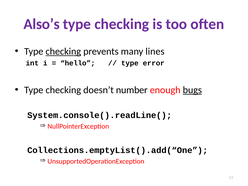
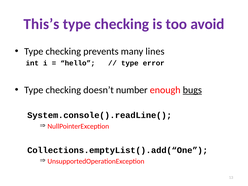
Also’s: Also’s -> This’s
often: often -> avoid
checking at (63, 51) underline: present -> none
